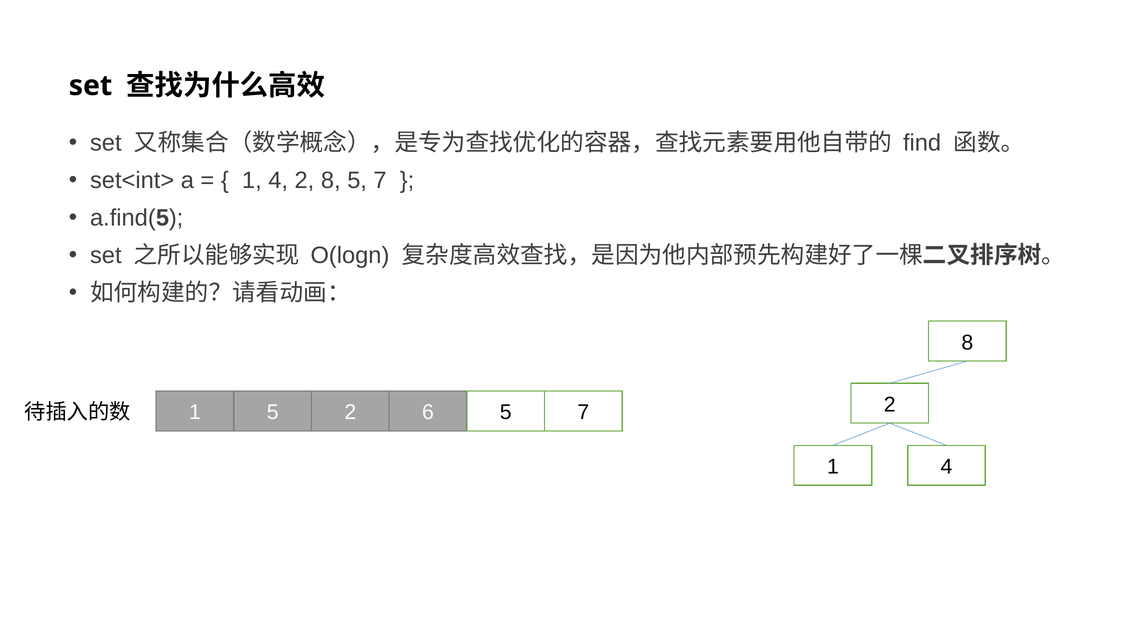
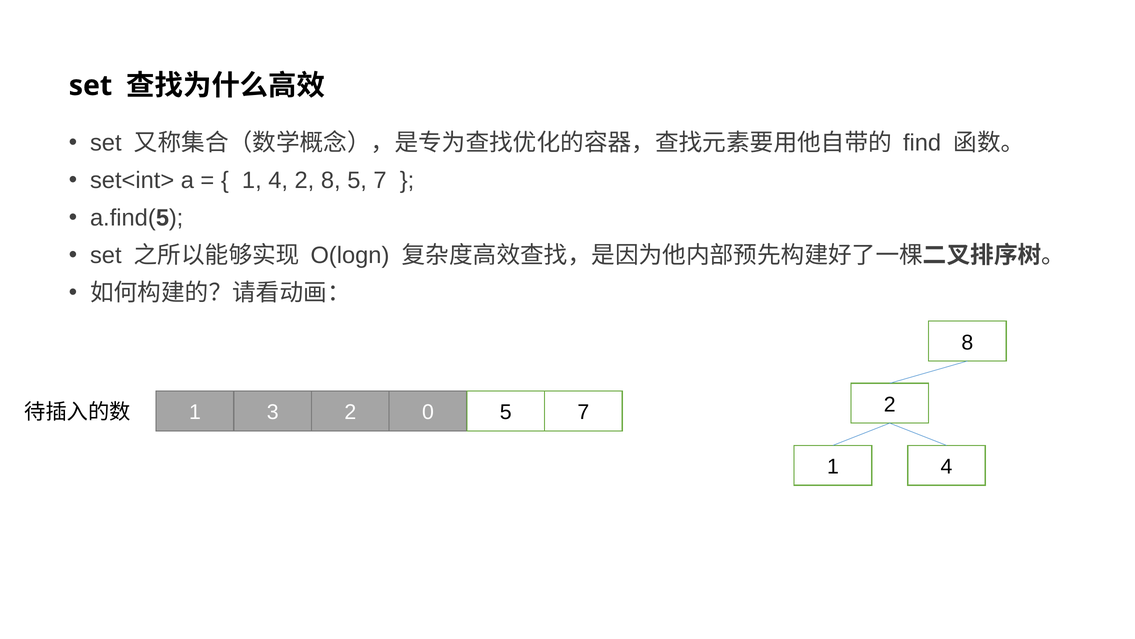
1 5: 5 -> 3
6: 6 -> 0
